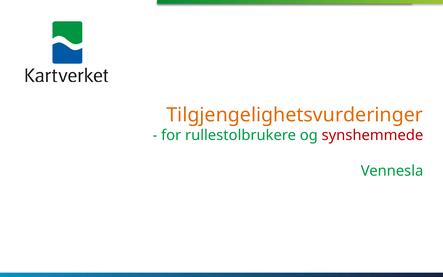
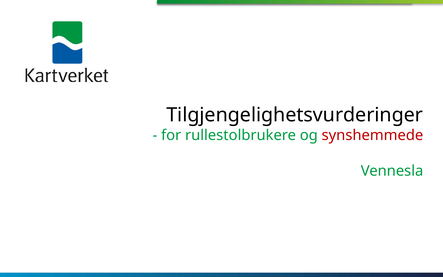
Tilgjengelighetsvurderinger colour: orange -> black
